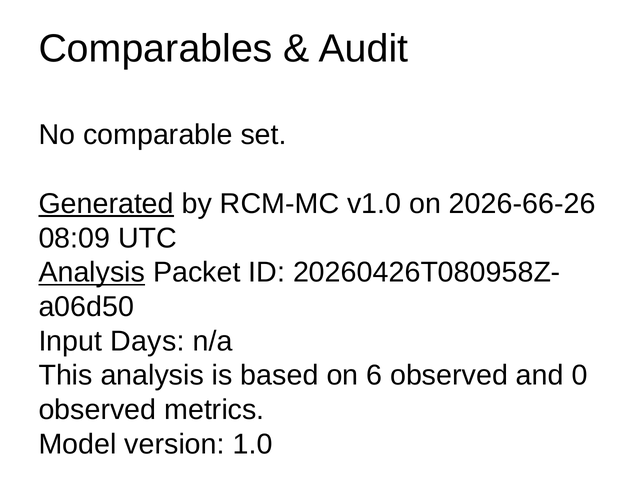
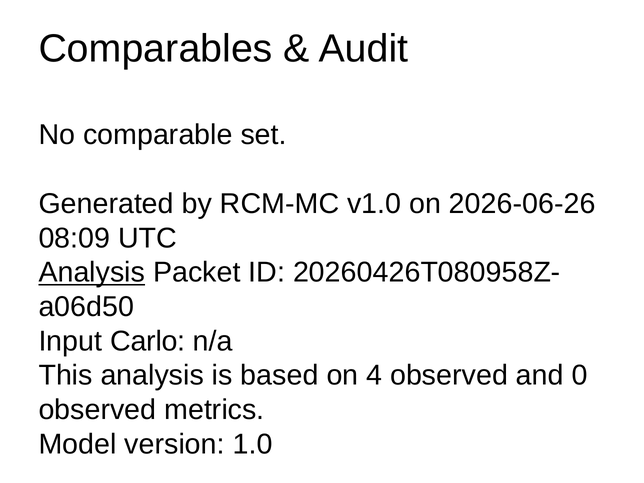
Generated underline: present -> none
2026-66-26: 2026-66-26 -> 2026-06-26
Days: Days -> Carlo
6: 6 -> 4
